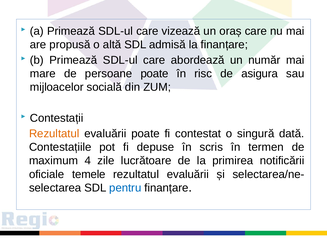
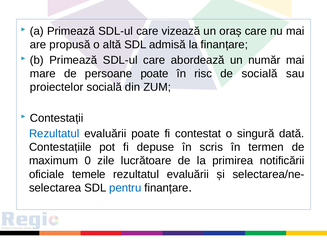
de asigura: asigura -> socială
mijloacelor: mijloacelor -> proiectelor
Rezultatul at (54, 134) colour: orange -> blue
4: 4 -> 0
